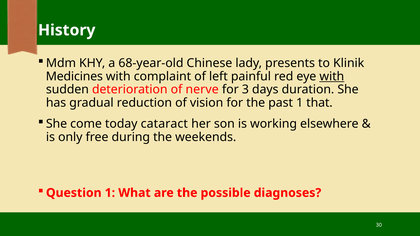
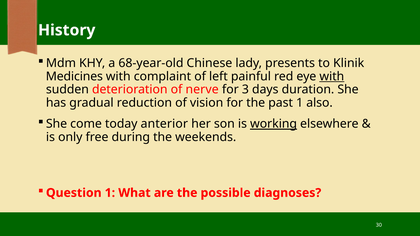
that: that -> also
cataract: cataract -> anterior
working underline: none -> present
